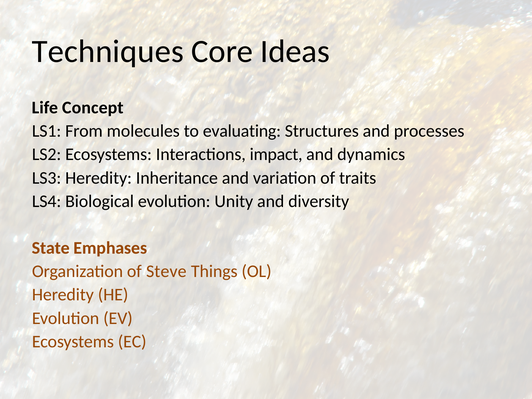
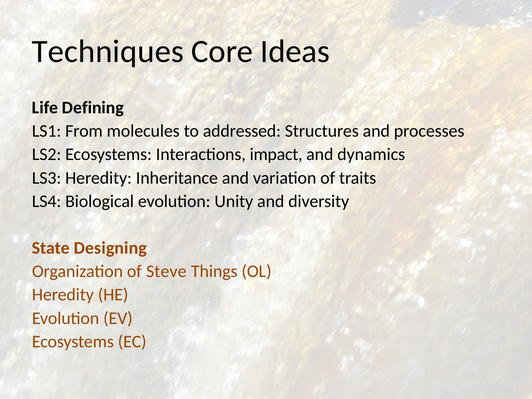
Concept: Concept -> Defining
evaluating: evaluating -> addressed
Emphases: Emphases -> Designing
